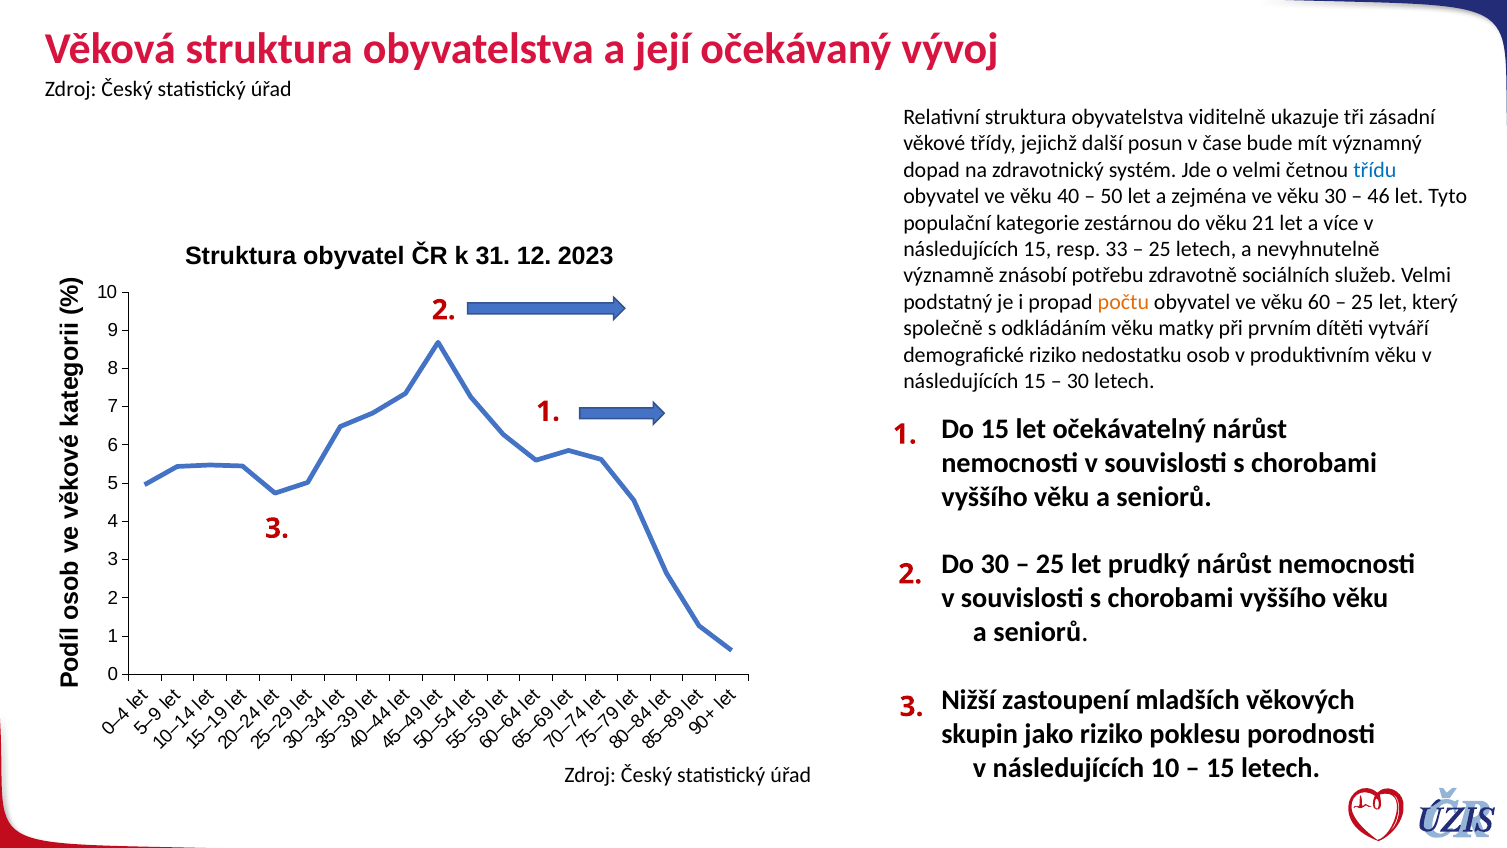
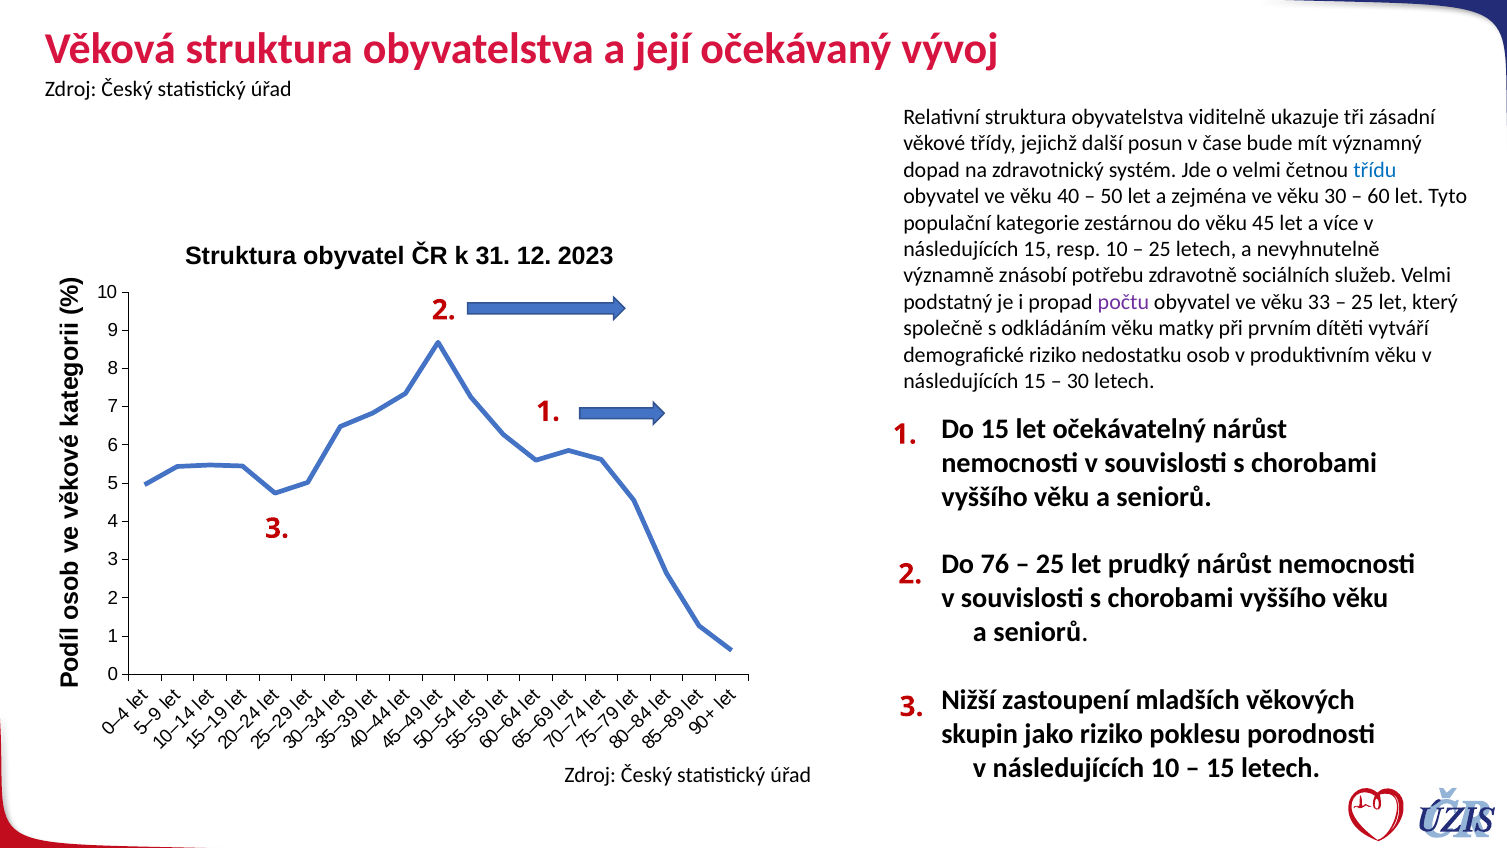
46: 46 -> 60
21: 21 -> 45
resp 33: 33 -> 10
počtu colour: orange -> purple
60: 60 -> 33
Do 30: 30 -> 76
